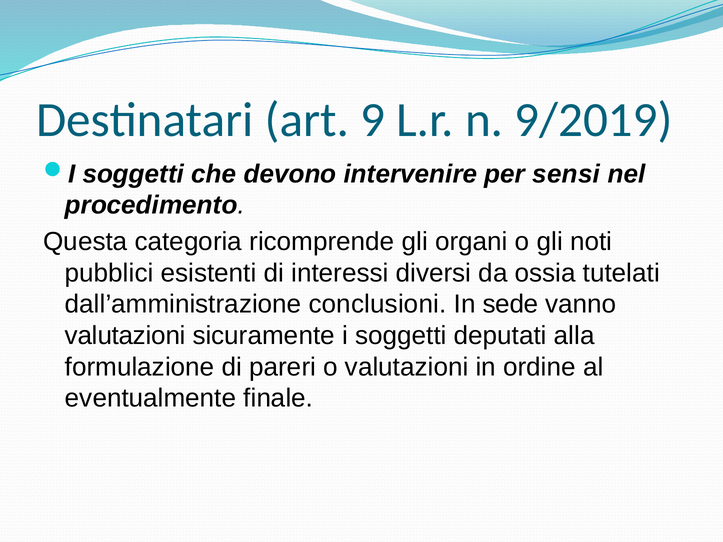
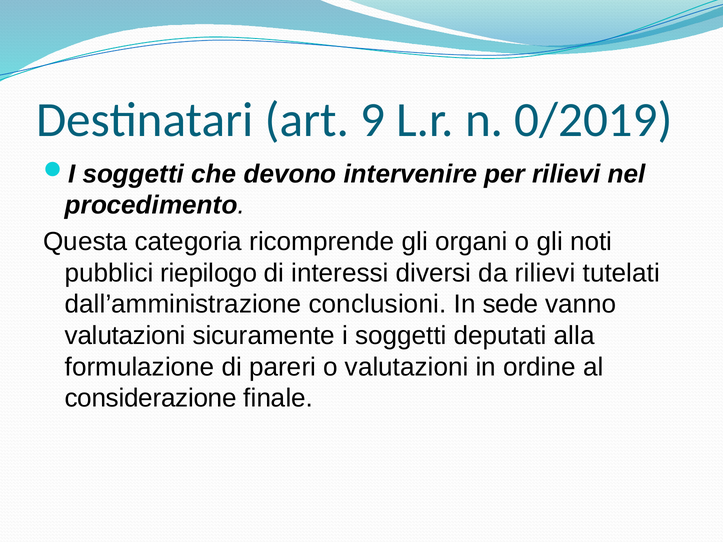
9/2019: 9/2019 -> 0/2019
per sensi: sensi -> rilievi
esistenti: esistenti -> riepilogo
da ossia: ossia -> rilievi
eventualmente: eventualmente -> considerazione
